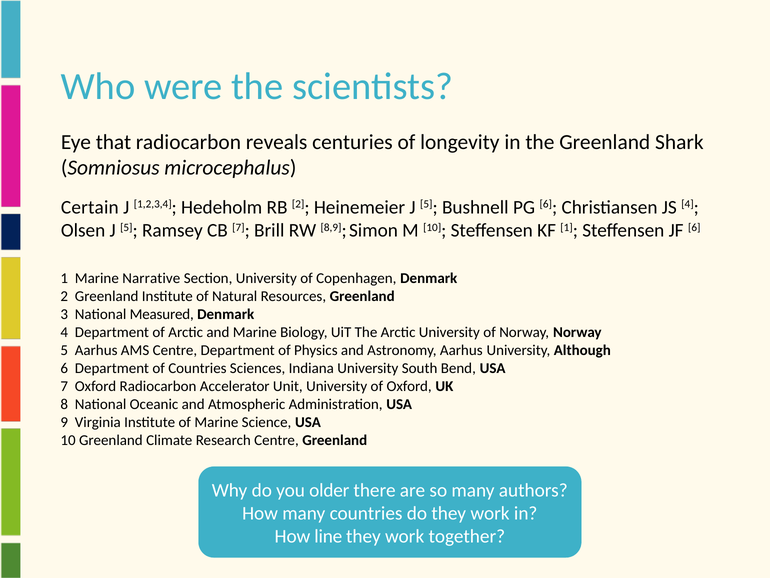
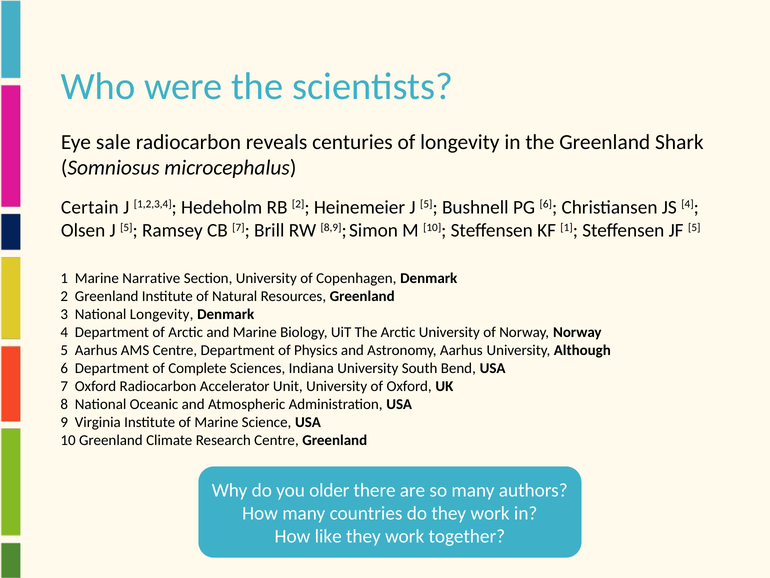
that: that -> sale
JF 6: 6 -> 5
National Measured: Measured -> Longevity
of Countries: Countries -> Complete
line: line -> like
